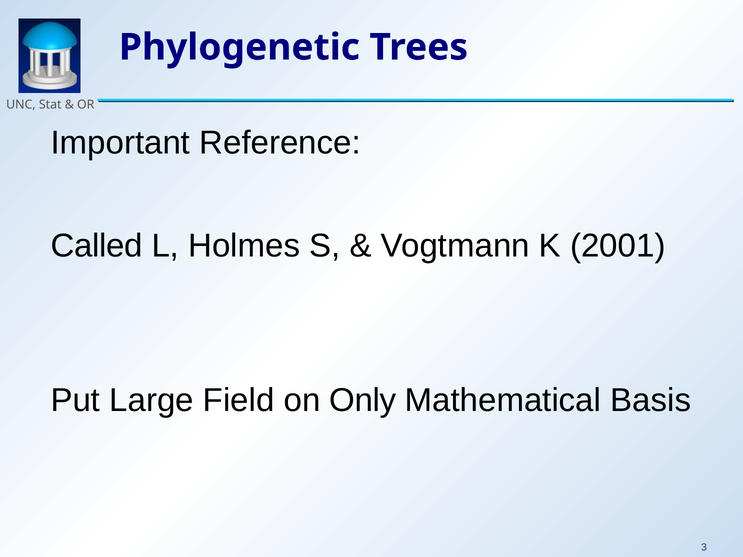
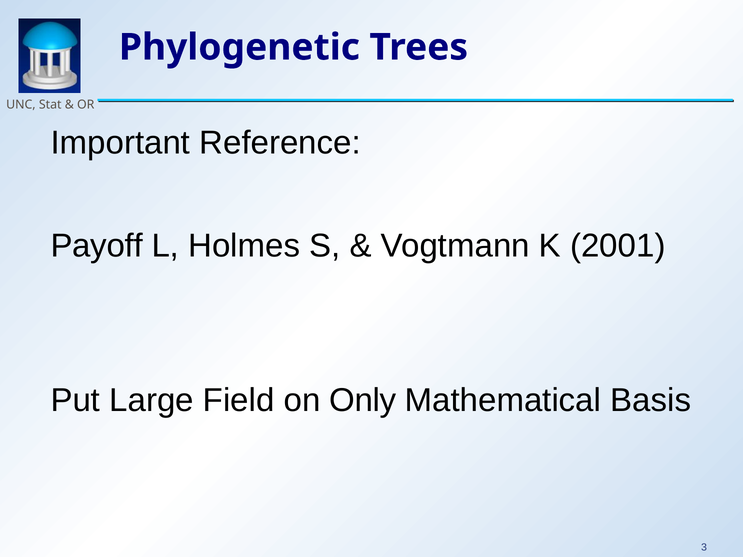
Called: Called -> Payoff
